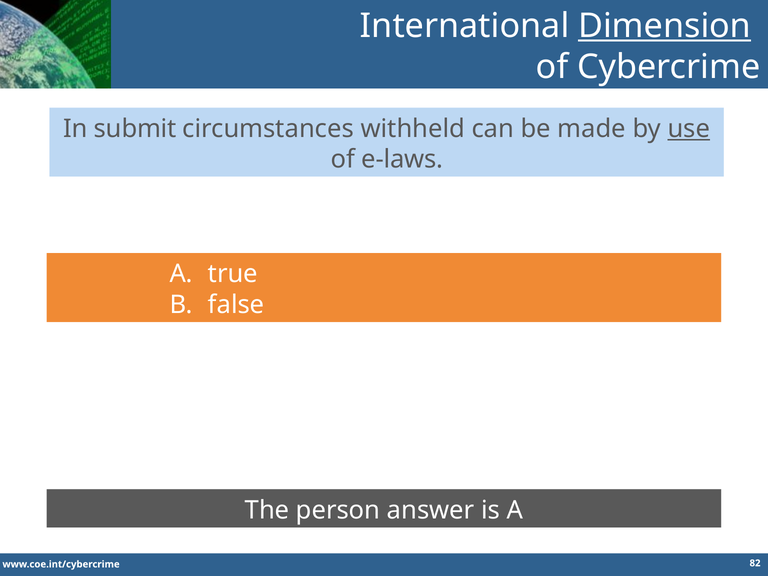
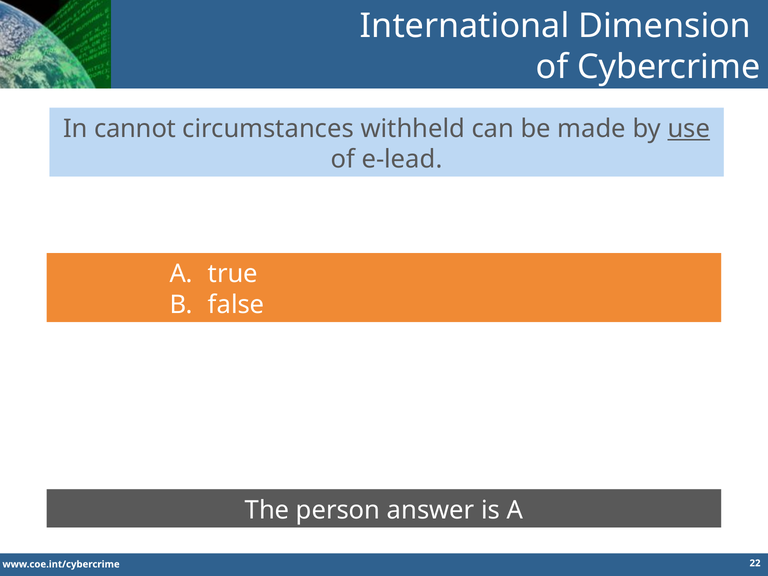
Dimension underline: present -> none
submit: submit -> cannot
e-laws: e-laws -> e-lead
82: 82 -> 22
